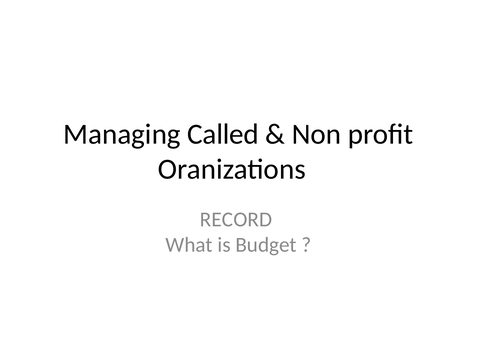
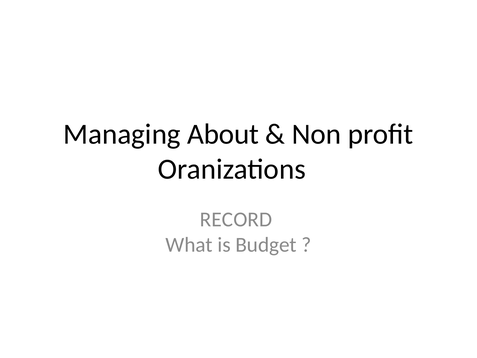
Called: Called -> About
